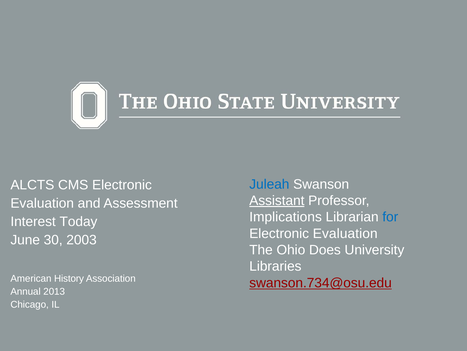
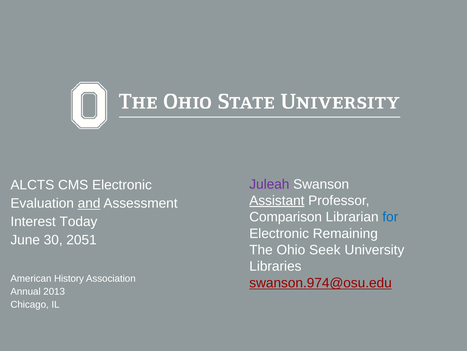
Juleah colour: blue -> purple
and underline: none -> present
Implications: Implications -> Comparison
Evaluation at (345, 233): Evaluation -> Remaining
2003: 2003 -> 2051
Does: Does -> Seek
swanson.734@osu.edu: swanson.734@osu.edu -> swanson.974@osu.edu
